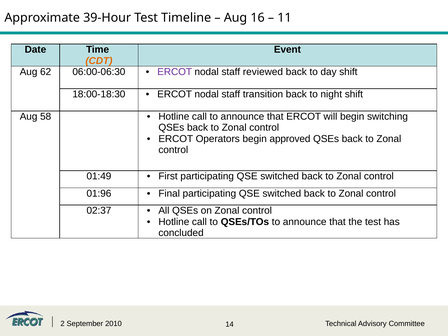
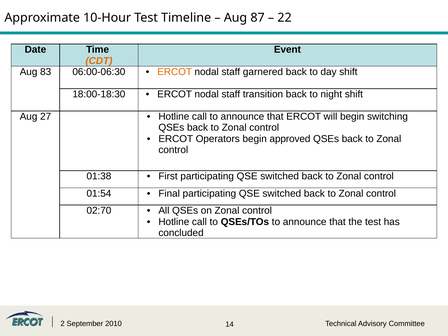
39-Hour: 39-Hour -> 10-Hour
16: 16 -> 87
11: 11 -> 22
62: 62 -> 83
ERCOT at (175, 72) colour: purple -> orange
reviewed: reviewed -> garnered
58: 58 -> 27
01:49: 01:49 -> 01:38
01:96: 01:96 -> 01:54
02:37: 02:37 -> 02:70
